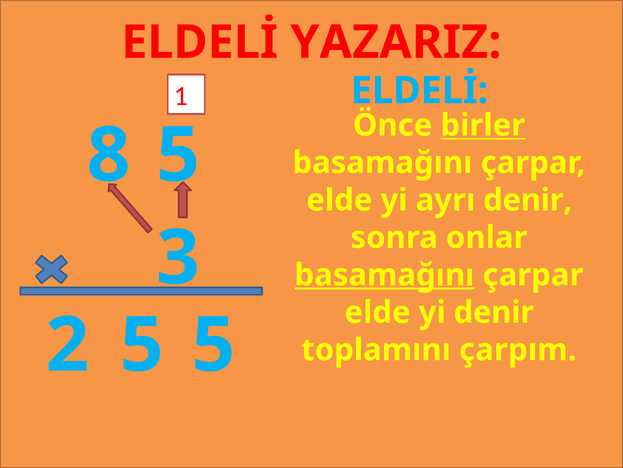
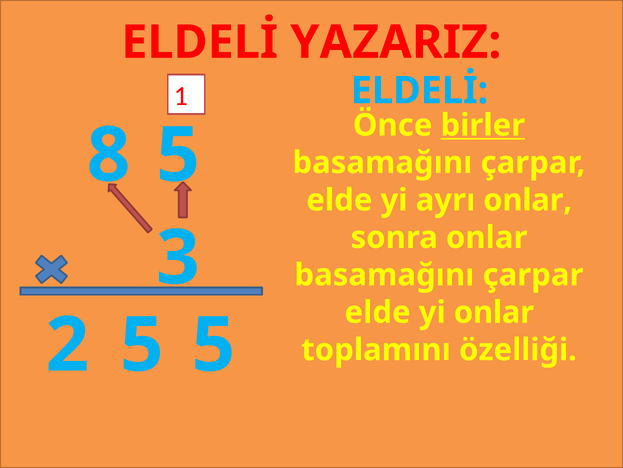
ayrı denir: denir -> onlar
basamağını at (385, 275) underline: present -> none
yi denir: denir -> onlar
çarpım: çarpım -> özelliği
